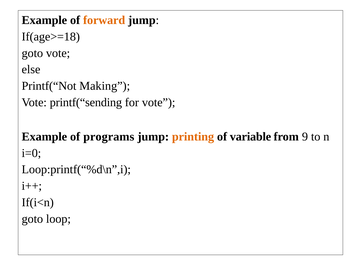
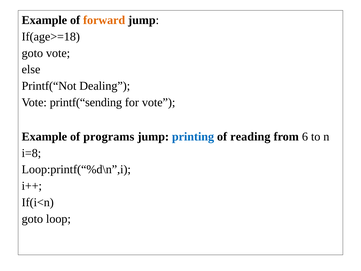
Making: Making -> Dealing
printing colour: orange -> blue
variable: variable -> reading
9: 9 -> 6
i=0: i=0 -> i=8
